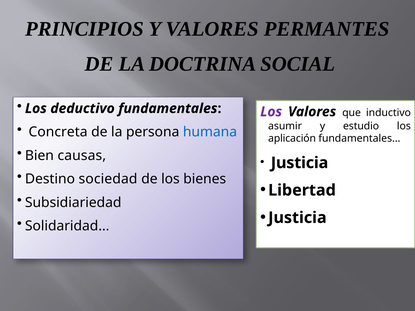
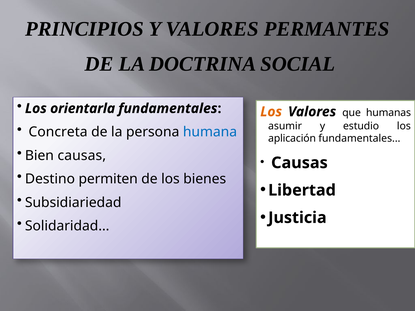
deductivo: deductivo -> orientarla
Los at (271, 112) colour: purple -> orange
inductivo: inductivo -> humanas
Justicia at (300, 163): Justicia -> Causas
sociedad: sociedad -> permiten
